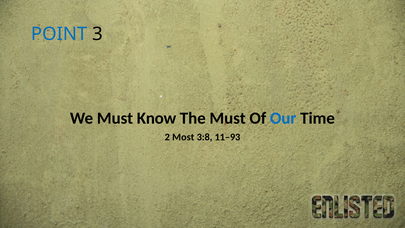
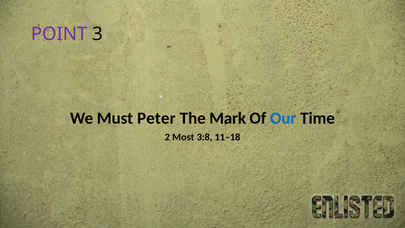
POINT colour: blue -> purple
Know: Know -> Peter
The Must: Must -> Mark
11–93: 11–93 -> 11–18
